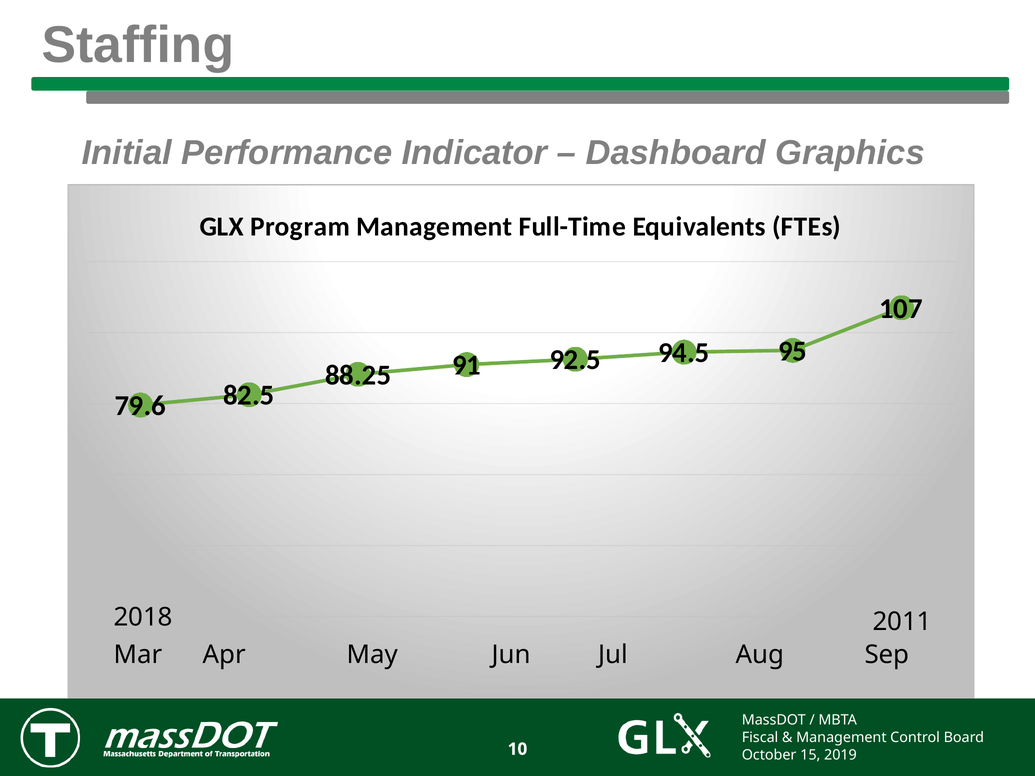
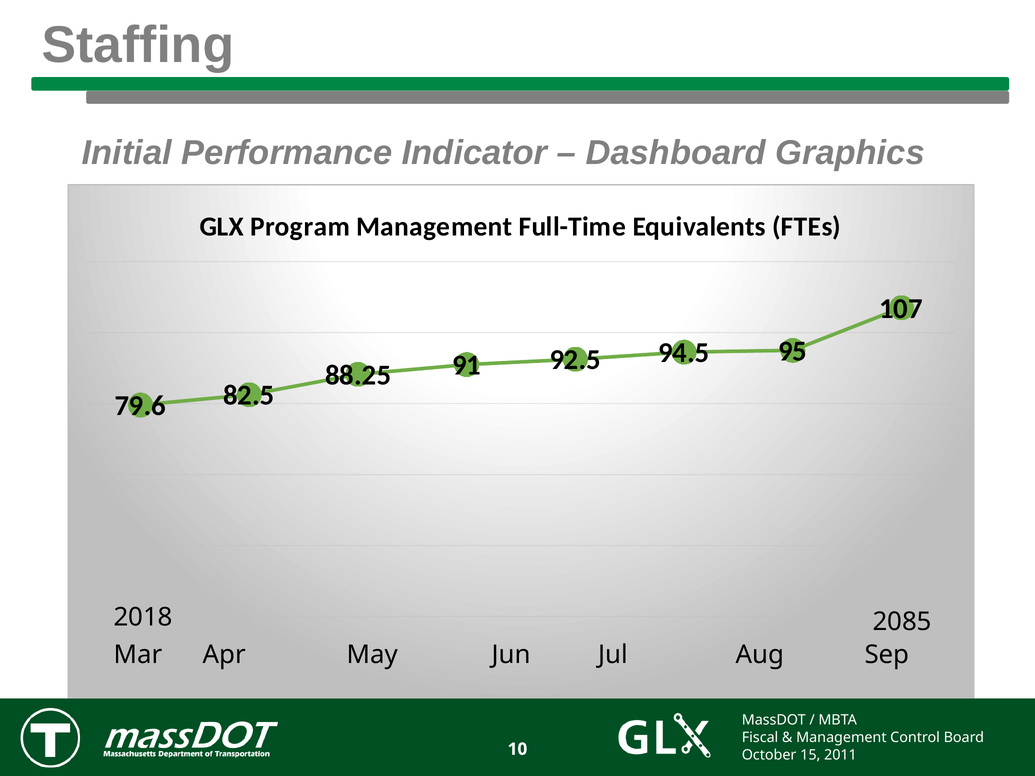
2011: 2011 -> 2085
2019: 2019 -> 2011
